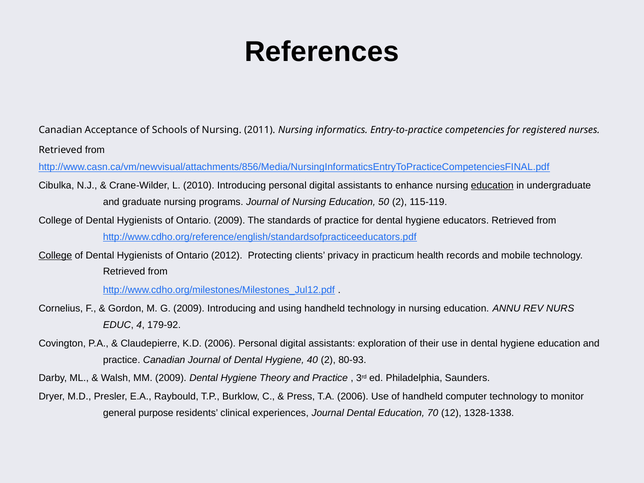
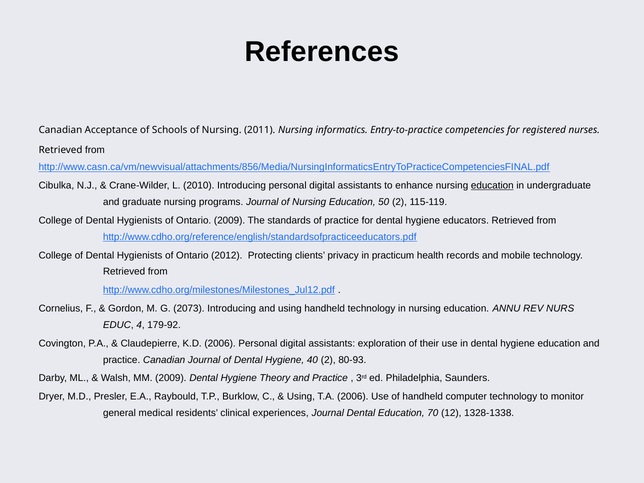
College at (55, 255) underline: present -> none
G 2009: 2009 -> 2073
Press at (301, 397): Press -> Using
purpose: purpose -> medical
